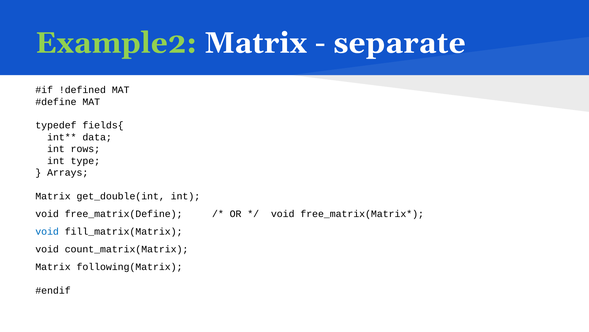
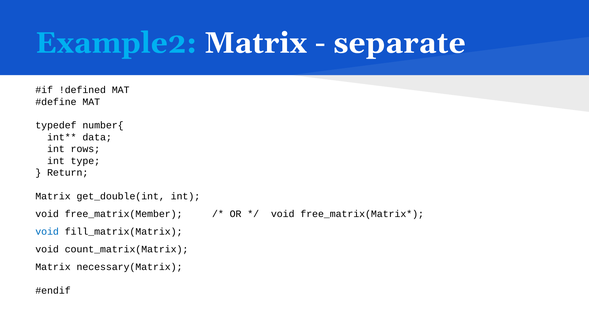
Example2 colour: light green -> light blue
fields{: fields{ -> number{
Arrays: Arrays -> Return
free_matrix(Define: free_matrix(Define -> free_matrix(Member
following(Matrix: following(Matrix -> necessary(Matrix
